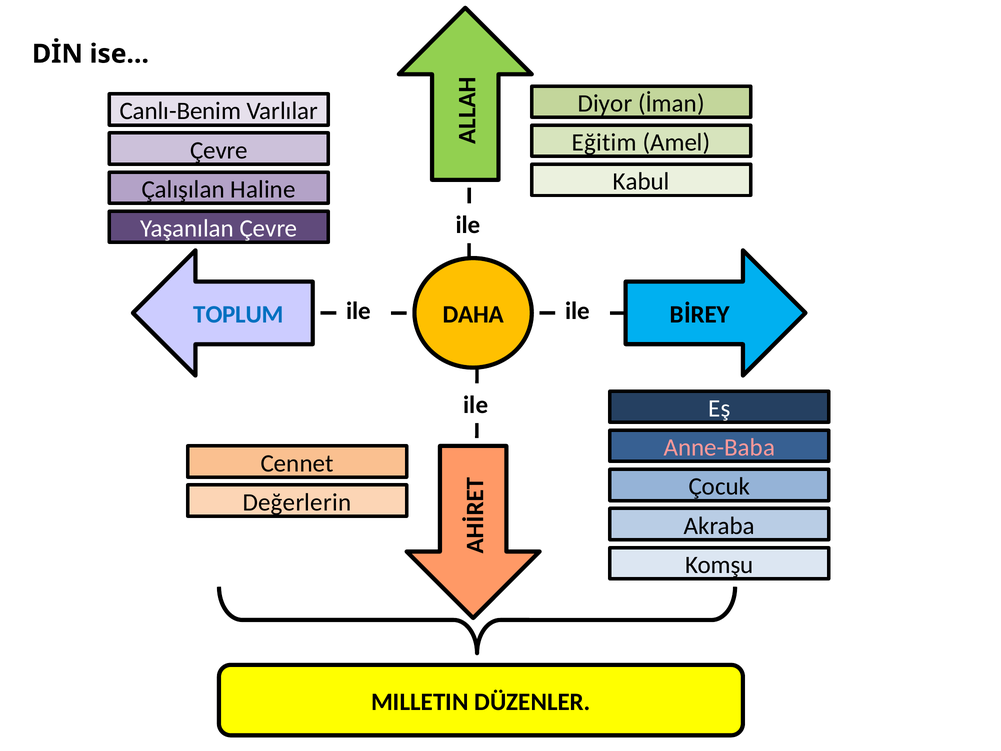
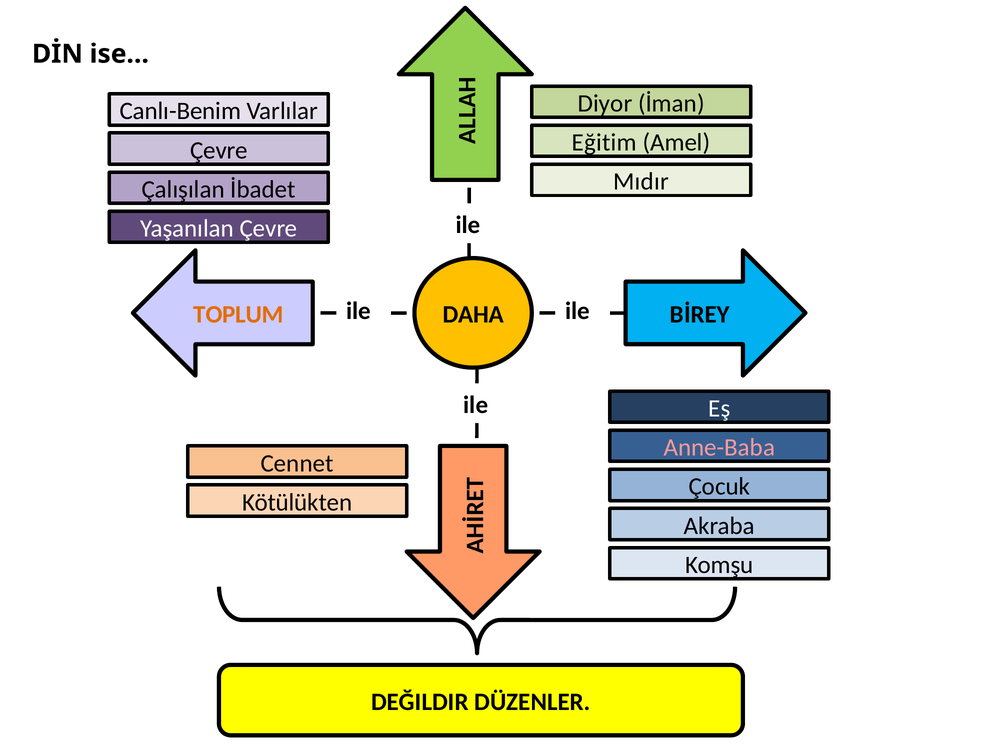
Kabul: Kabul -> Mıdır
Haline: Haline -> İbadet
TOPLUM colour: blue -> orange
Değerlerin: Değerlerin -> Kötülükten
MILLETIN: MILLETIN -> DEĞILDIR
